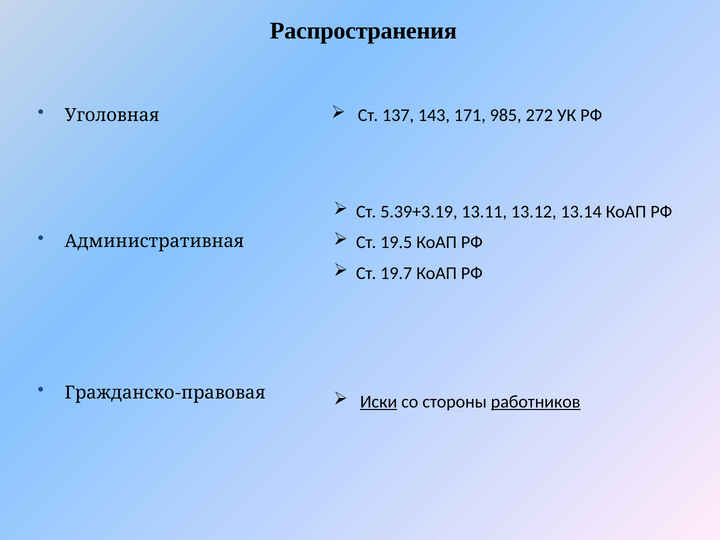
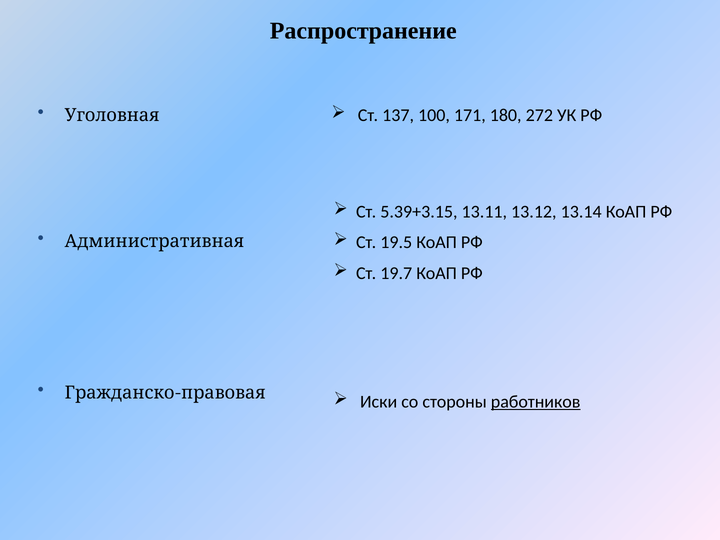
Распространения: Распространения -> Распространение
143: 143 -> 100
985: 985 -> 180
5.39+3.19: 5.39+3.19 -> 5.39+3.15
Иски underline: present -> none
